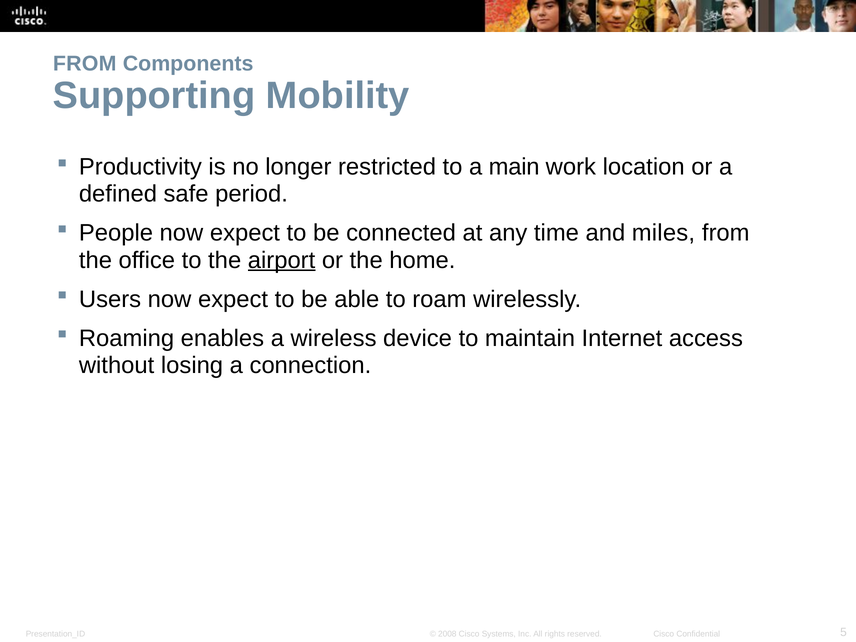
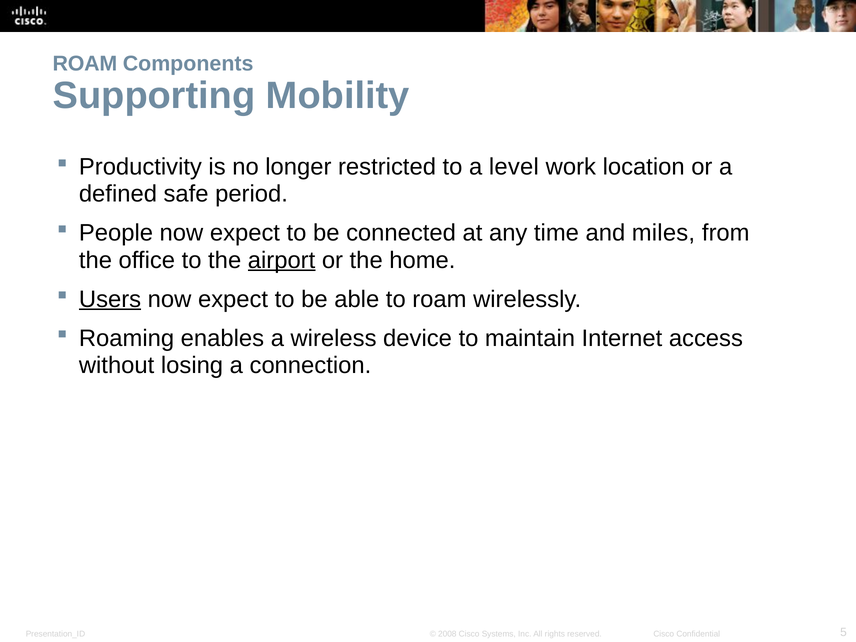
FROM at (85, 64): FROM -> ROAM
main: main -> level
Users underline: none -> present
